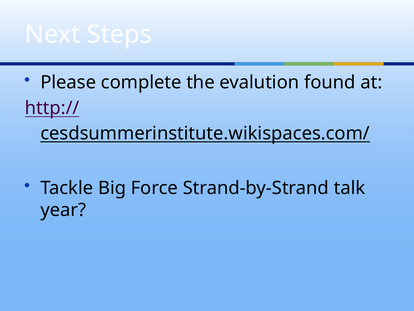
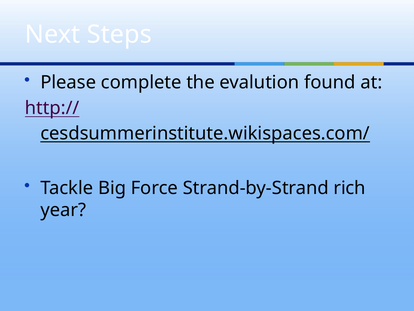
talk: talk -> rich
